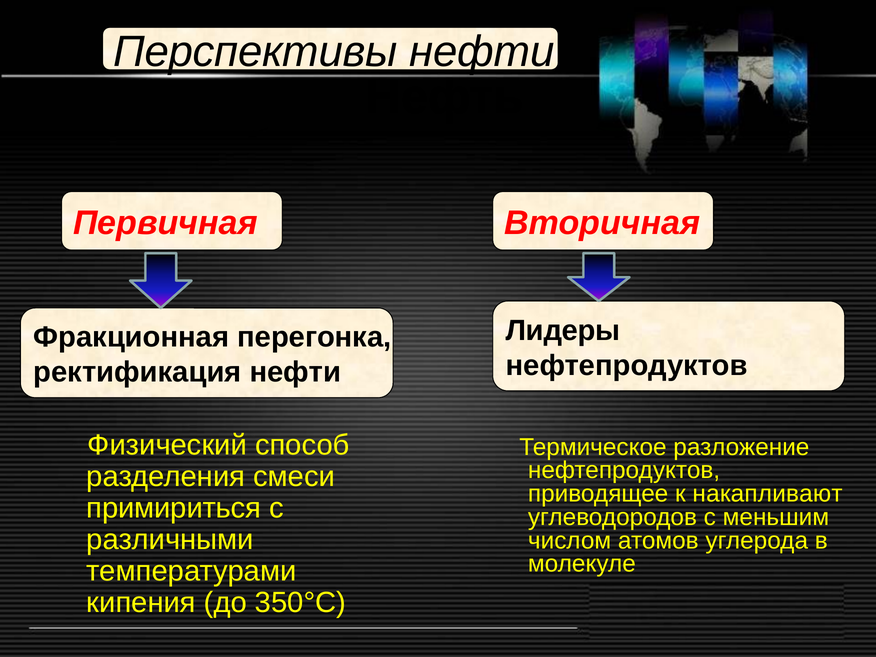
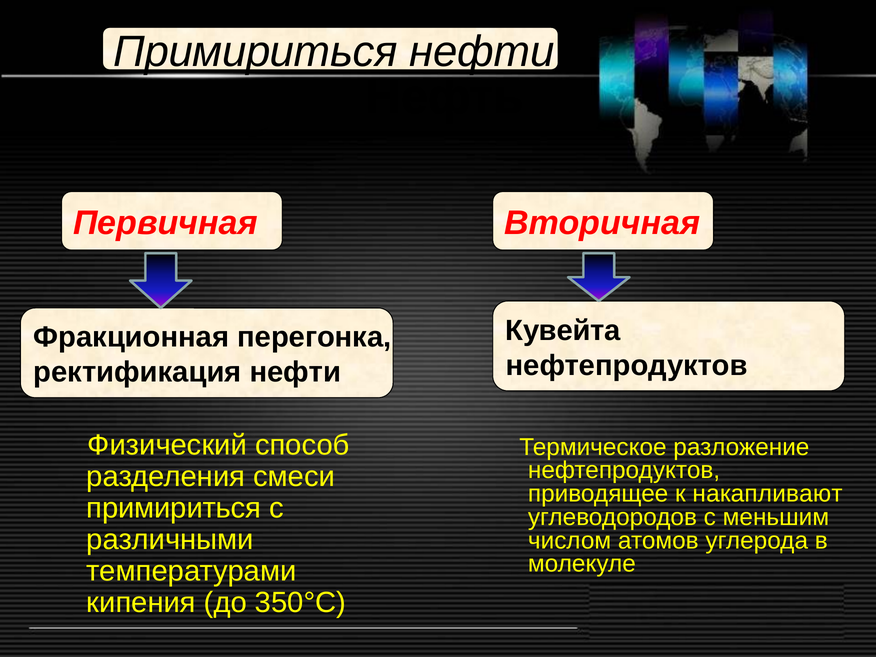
Перспективы at (255, 52): Перспективы -> Примириться
Лидеры: Лидеры -> Кувейта
